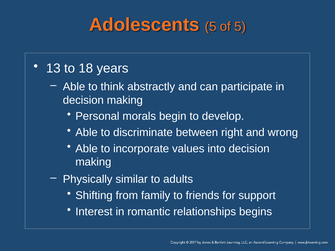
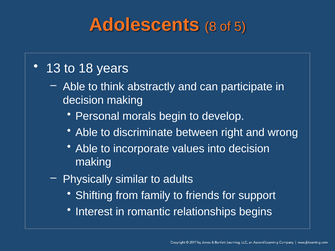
Adolescents 5: 5 -> 8
